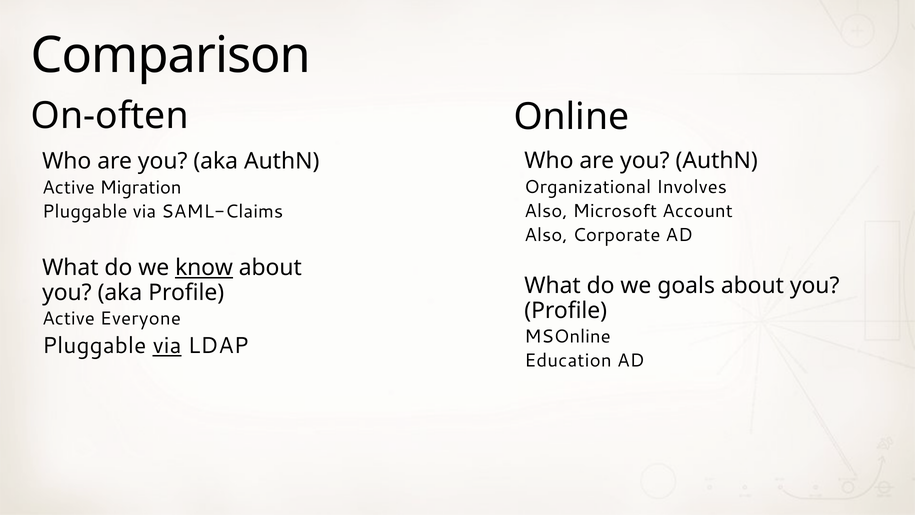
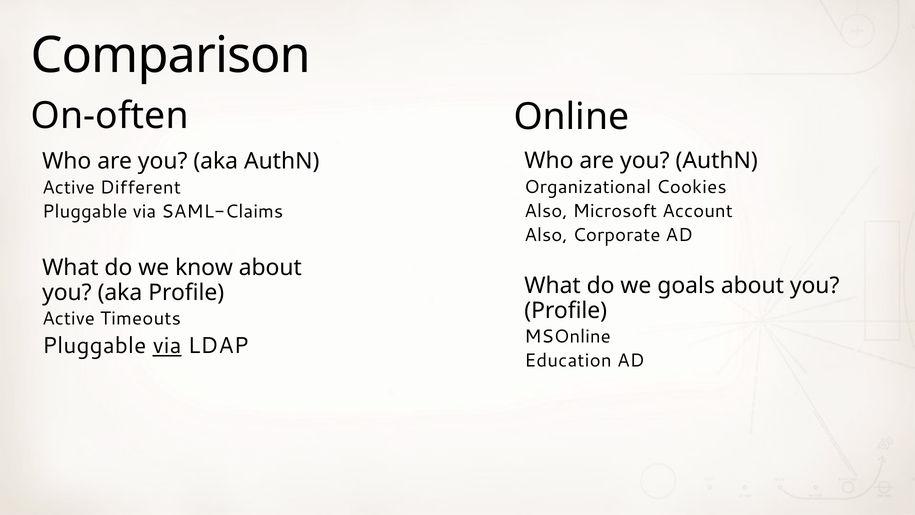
Involves: Involves -> Cookies
Migration: Migration -> Different
know underline: present -> none
Everyone: Everyone -> Timeouts
